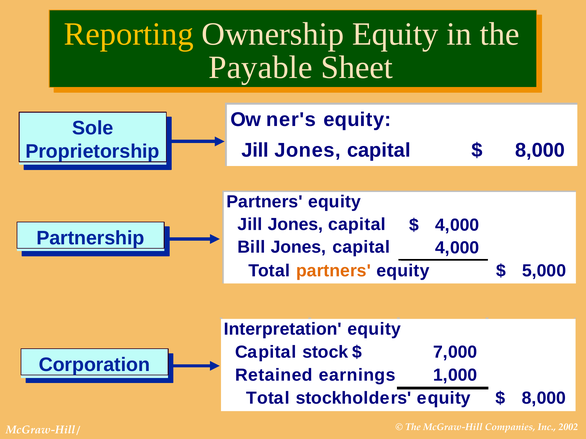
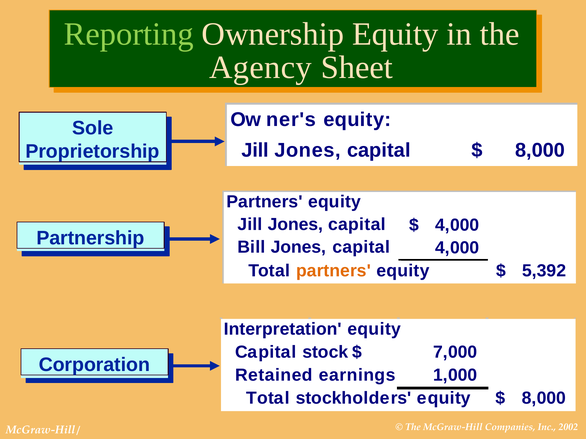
Reporting colour: yellow -> light green
Payable: Payable -> Agency
5,000: 5,000 -> 5,392
